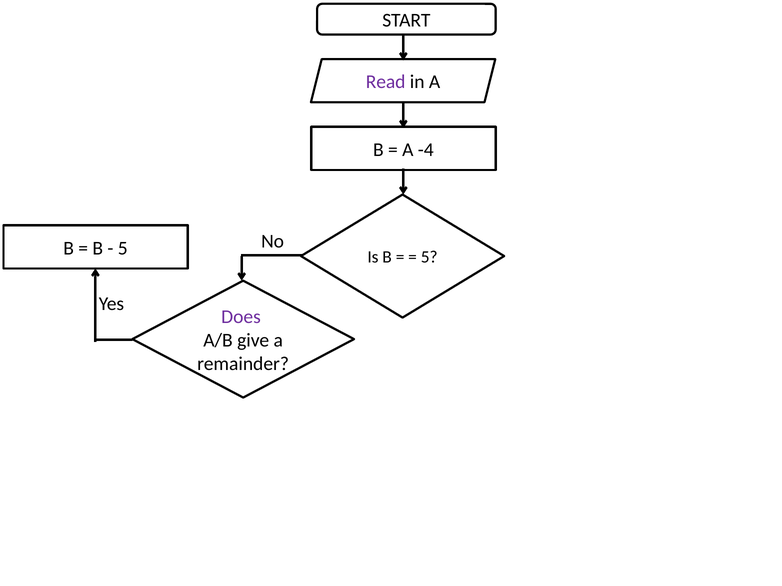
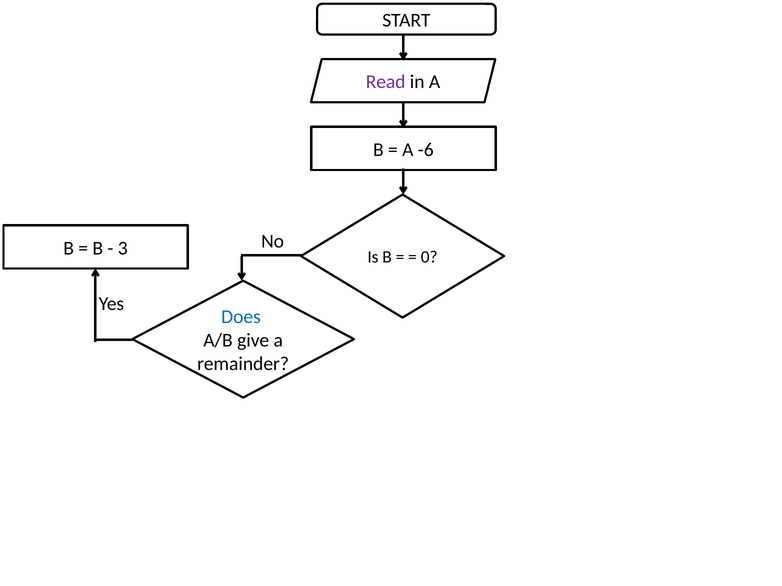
-4: -4 -> -6
5 at (123, 248): 5 -> 3
5 at (429, 257): 5 -> 0
Does colour: purple -> blue
